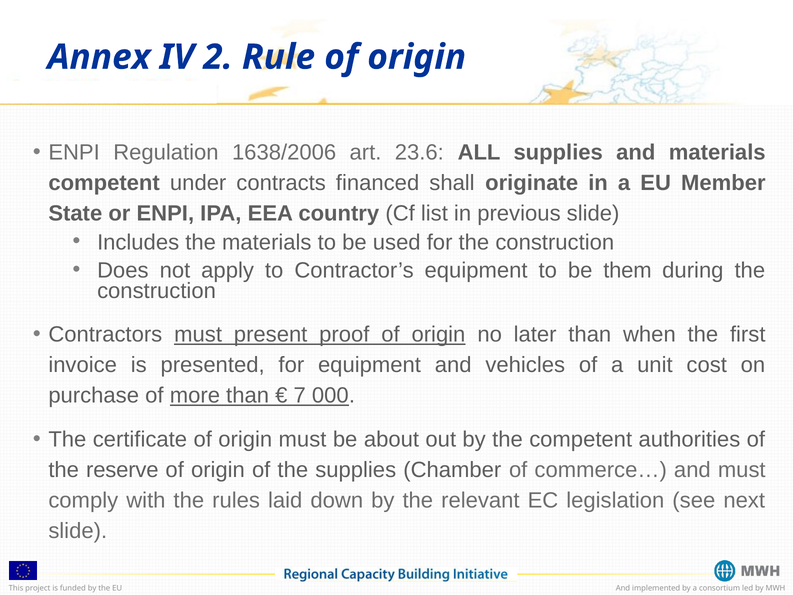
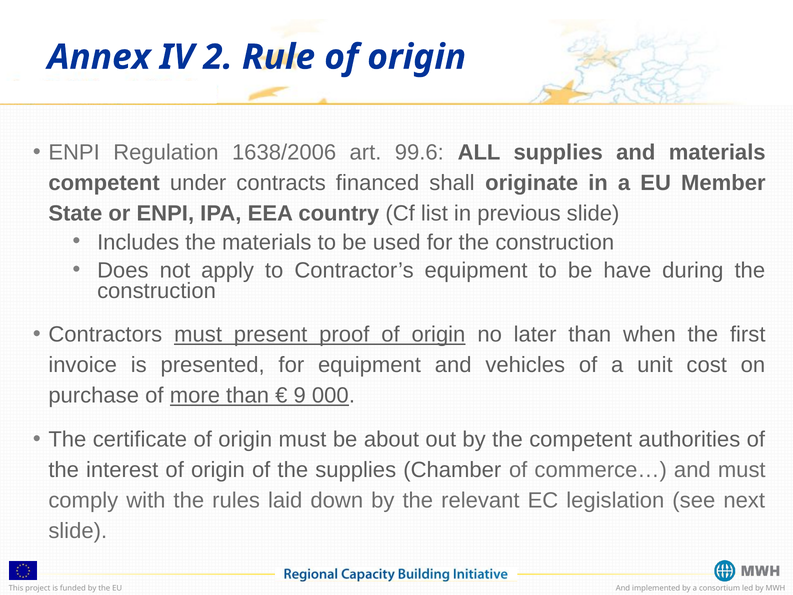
23.6: 23.6 -> 99.6
them: them -> have
7: 7 -> 9
reserve: reserve -> interest
